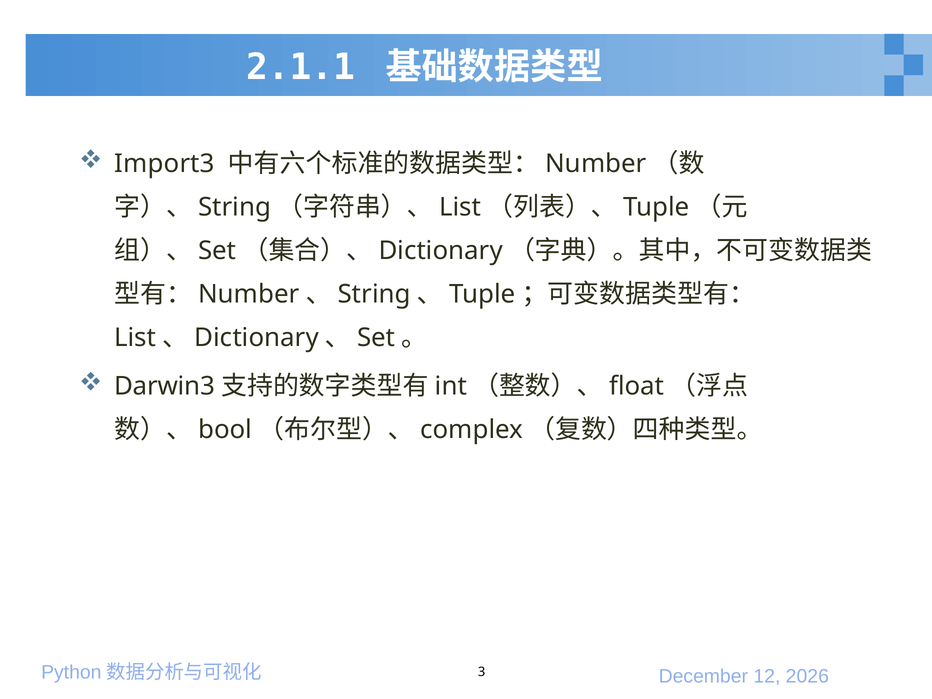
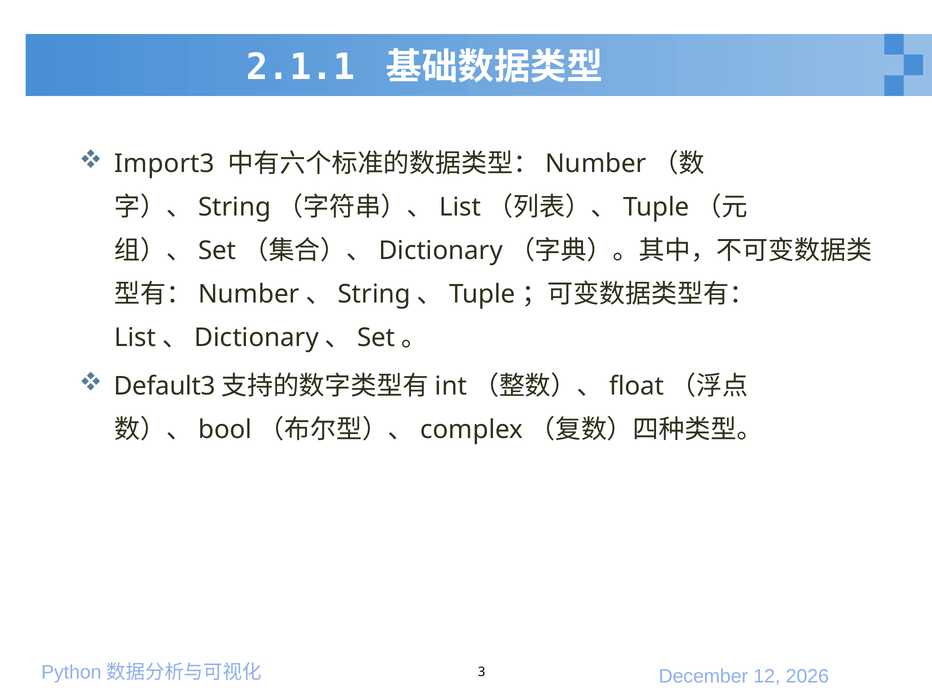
Darwin3: Darwin3 -> Default3
